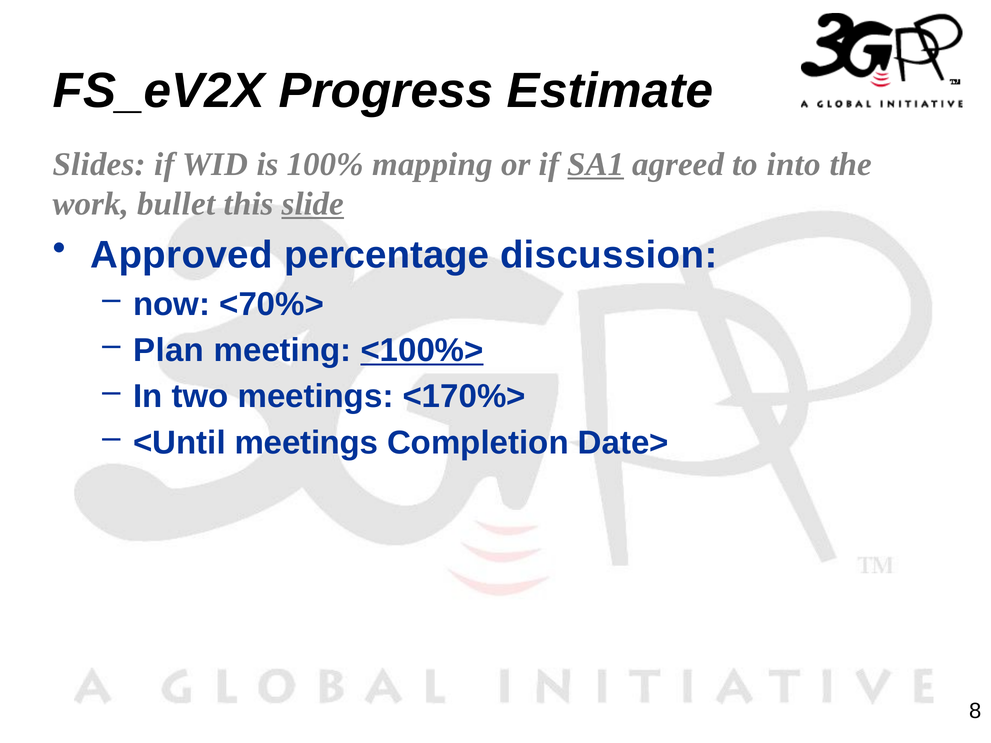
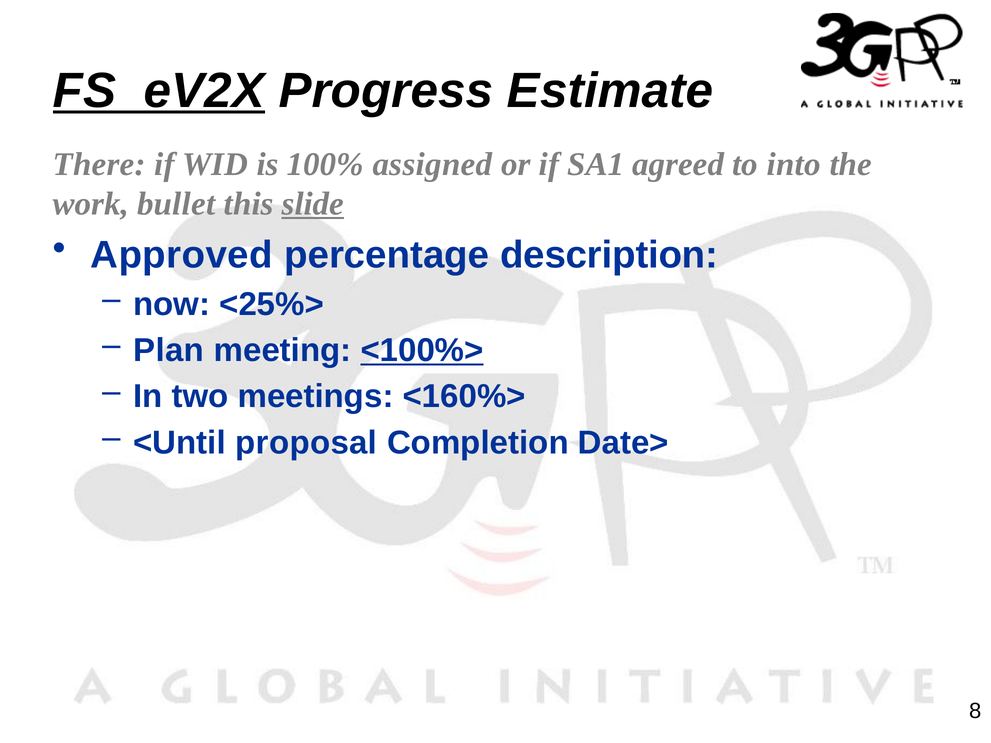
FS_eV2X underline: none -> present
Slides: Slides -> There
mapping: mapping -> assigned
SA1 underline: present -> none
discussion: discussion -> description
<70%>: <70%> -> <25%>
<170%>: <170%> -> <160%>
<Until meetings: meetings -> proposal
